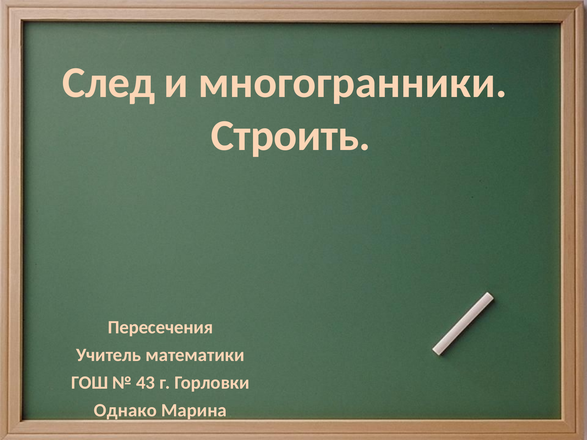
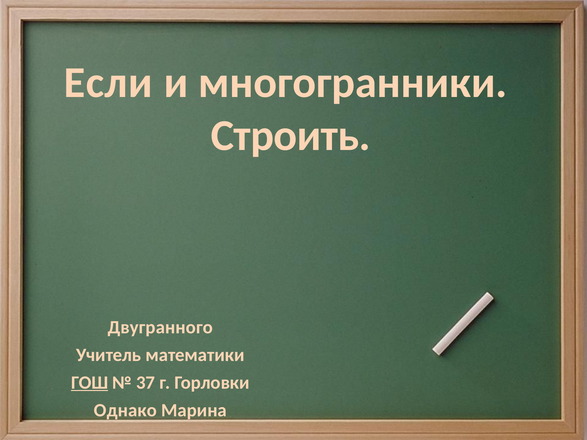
След: След -> Если
Пересечения: Пересечения -> Двугранного
ГОШ underline: none -> present
43: 43 -> 37
